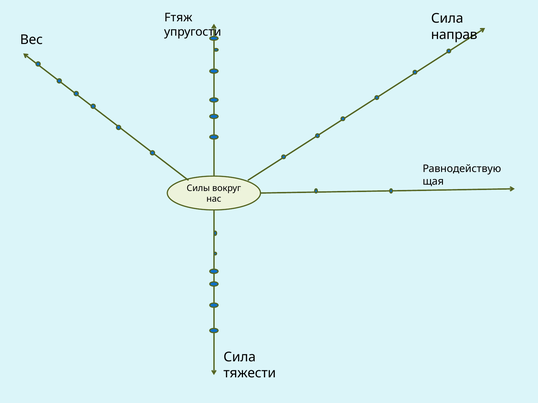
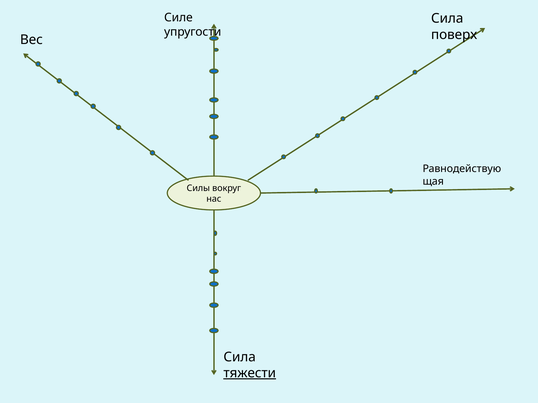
Fтяж: Fтяж -> Силе
направ: направ -> поверх
тяжести underline: none -> present
